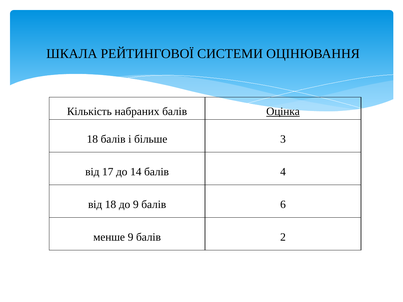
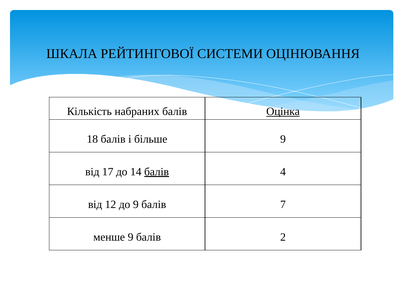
більше 3: 3 -> 9
балів at (157, 172) underline: none -> present
від 18: 18 -> 12
6: 6 -> 7
